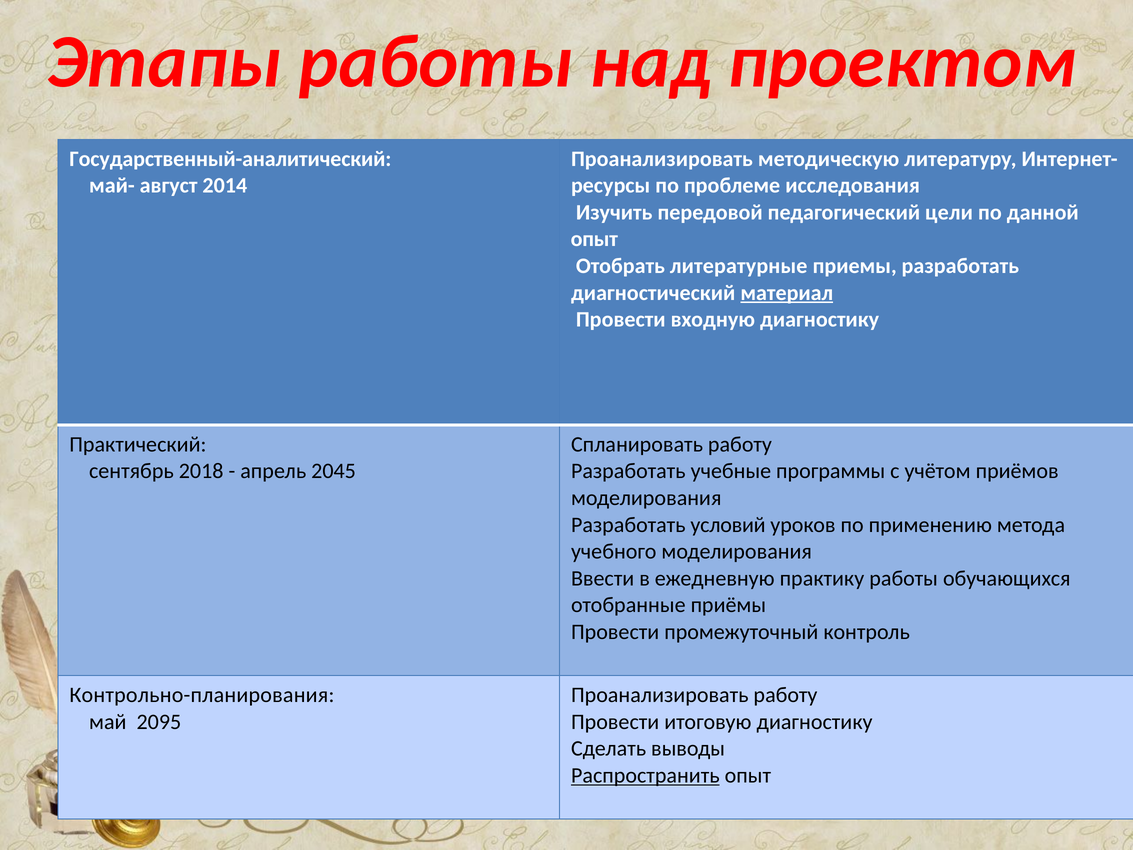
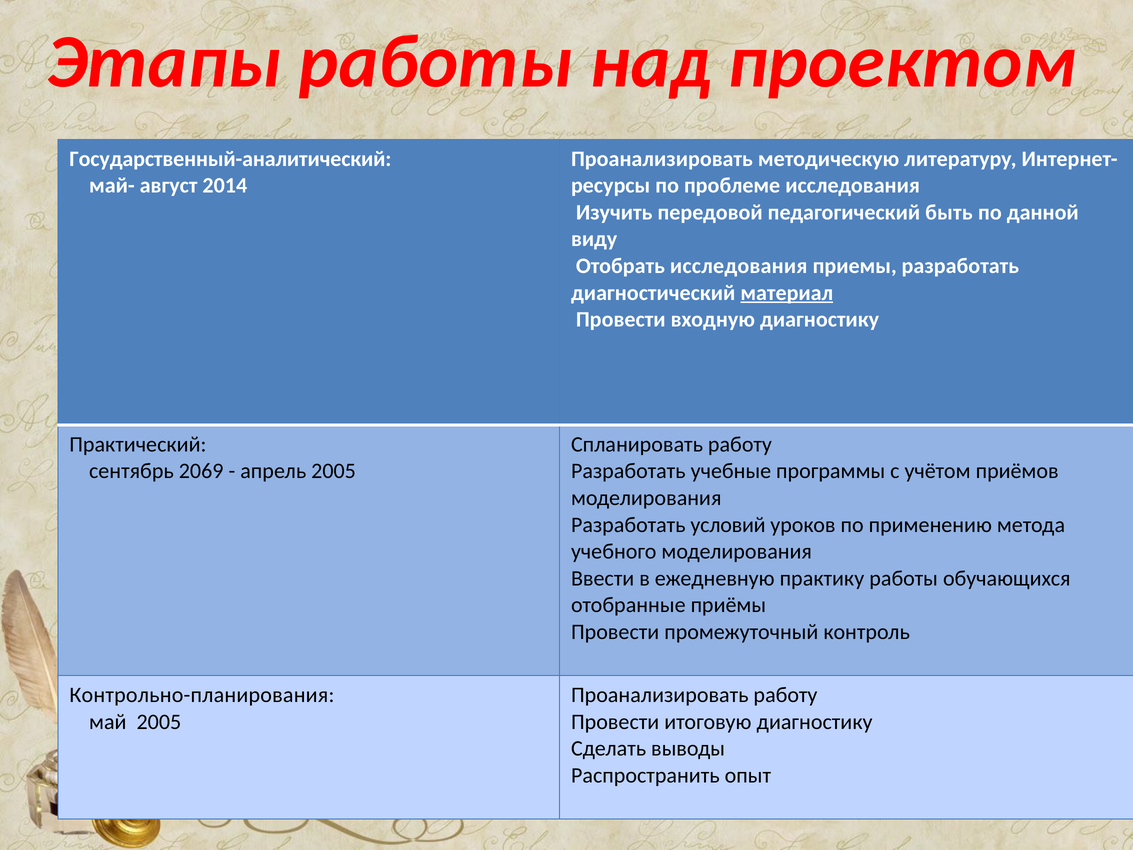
цели: цели -> быть
опыт at (594, 239): опыт -> виду
Отобрать литературные: литературные -> исследования
2018: 2018 -> 2069
апрель 2045: 2045 -> 2005
май 2095: 2095 -> 2005
Распространить underline: present -> none
